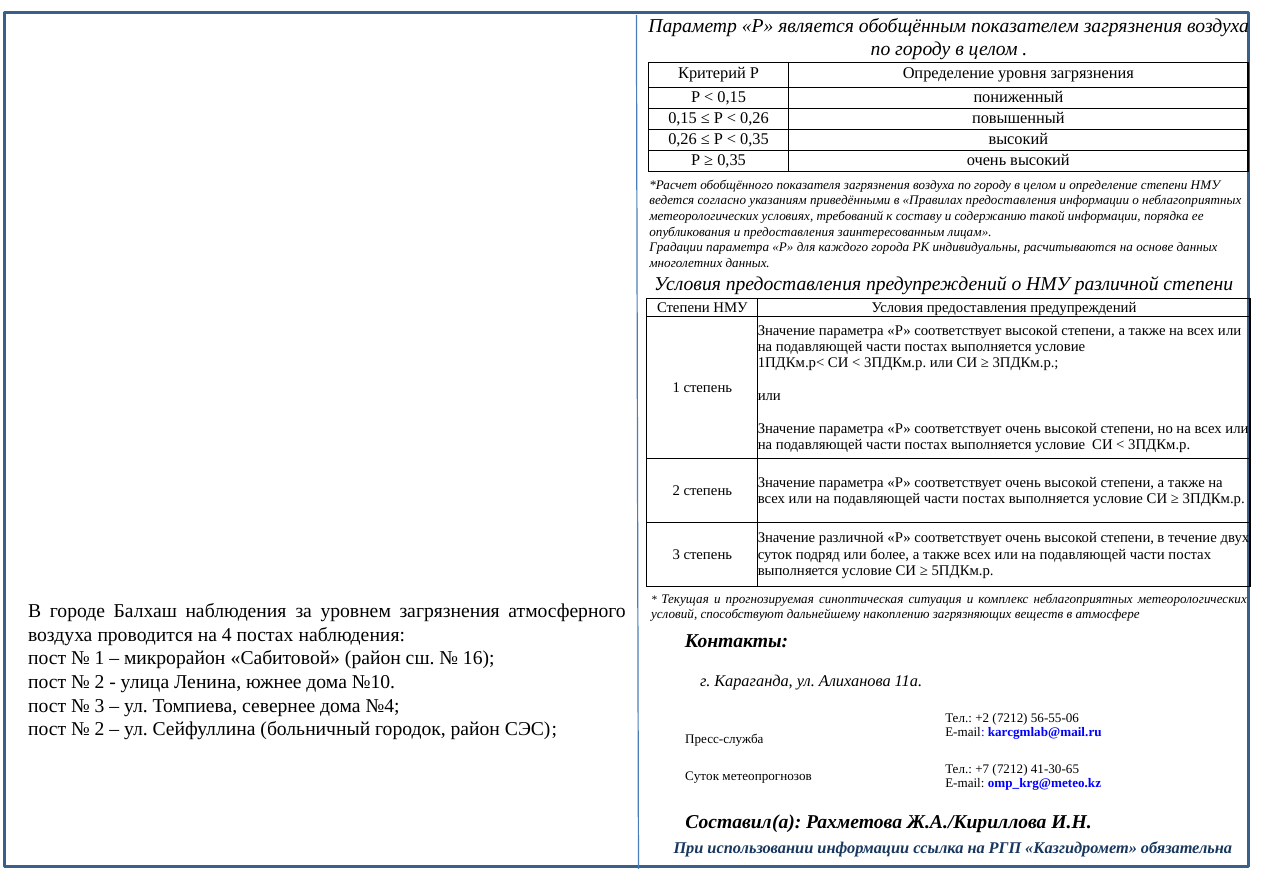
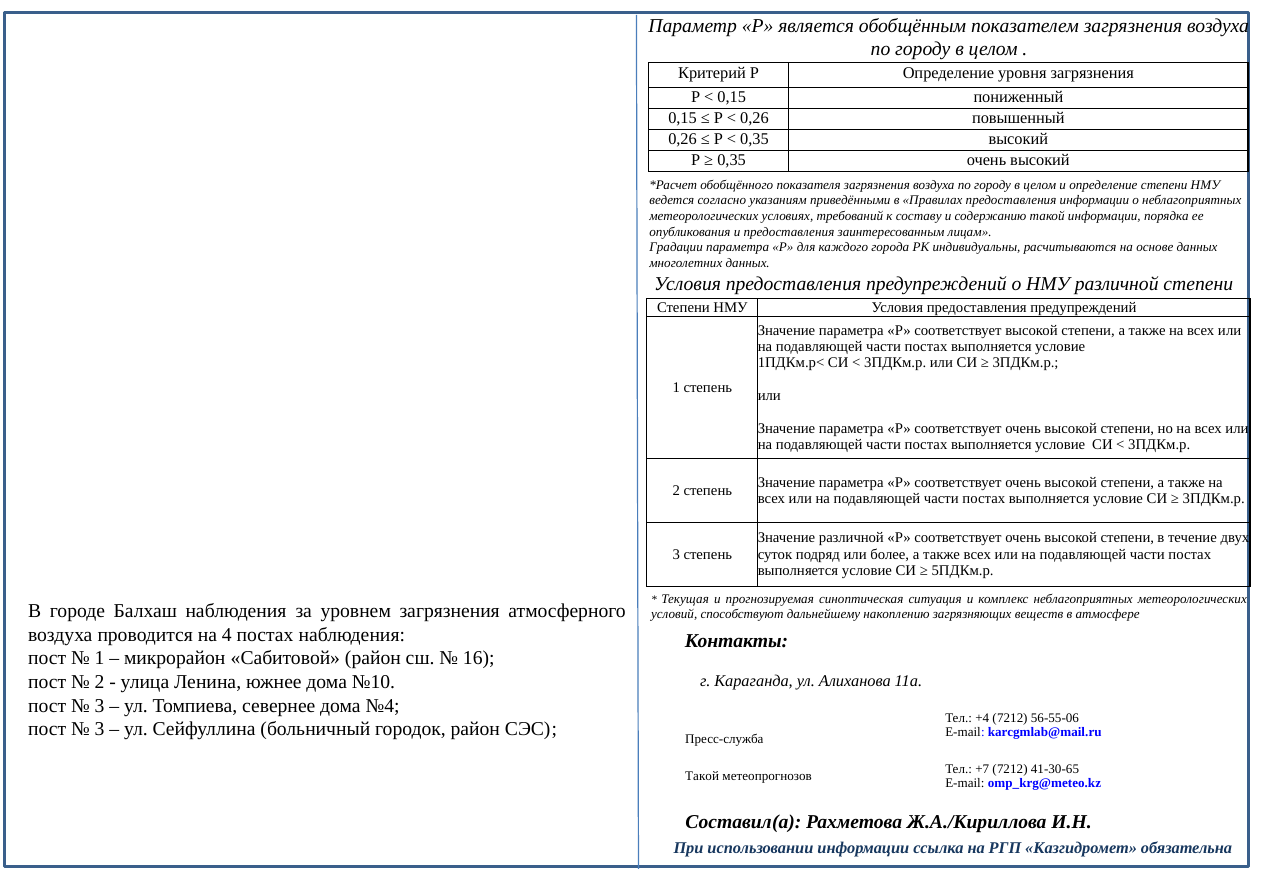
+2: +2 -> +4
2 at (100, 729): 2 -> 3
Суток at (702, 776): Суток -> Такой
